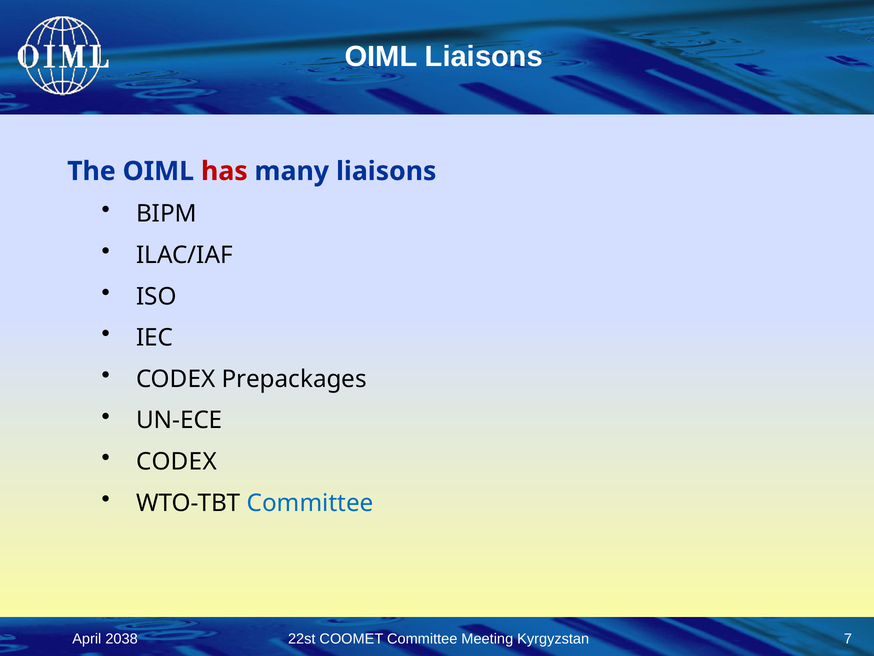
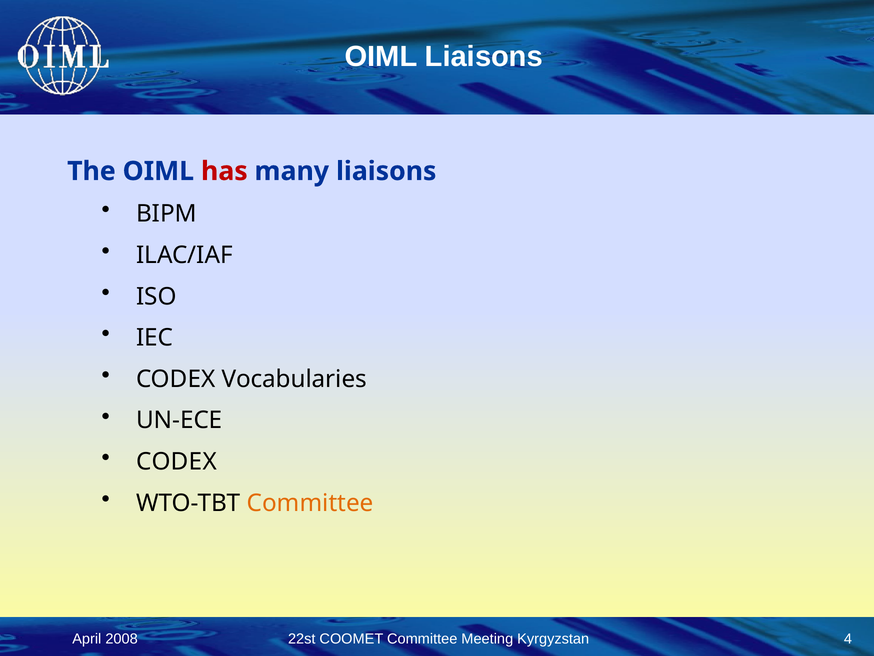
Prepackages: Prepackages -> Vocabularies
Committee at (310, 503) colour: blue -> orange
2038: 2038 -> 2008
7: 7 -> 4
